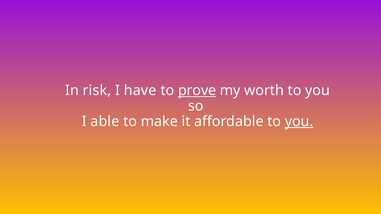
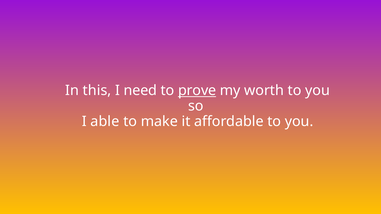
risk: risk -> this
have: have -> need
you at (299, 122) underline: present -> none
